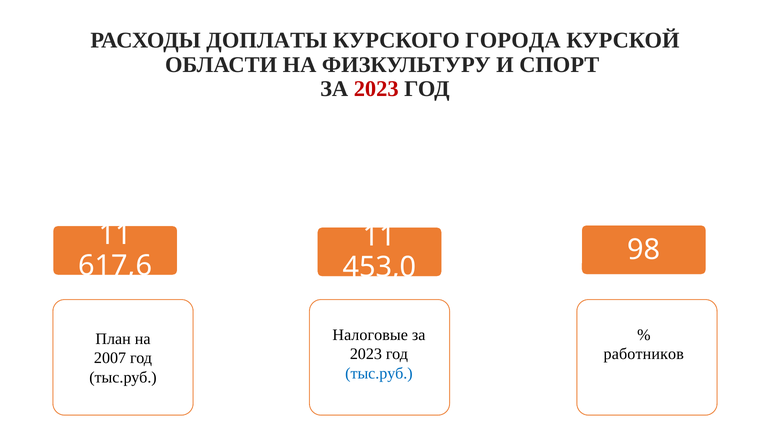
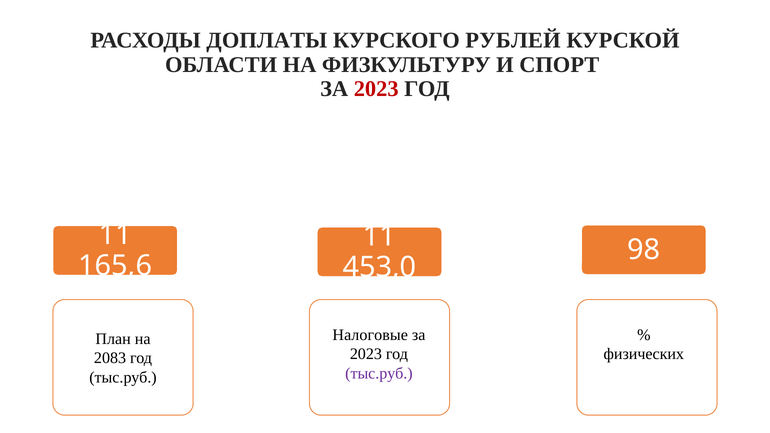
ГОРОДА: ГОРОДА -> РУБЛЕЙ
617,6: 617,6 -> 165,6
работников: работников -> физических
2007: 2007 -> 2083
тыс.руб at (379, 373) colour: blue -> purple
